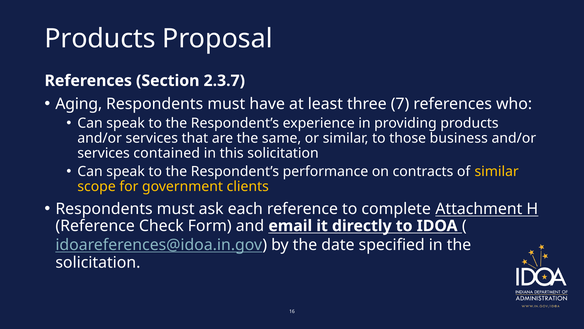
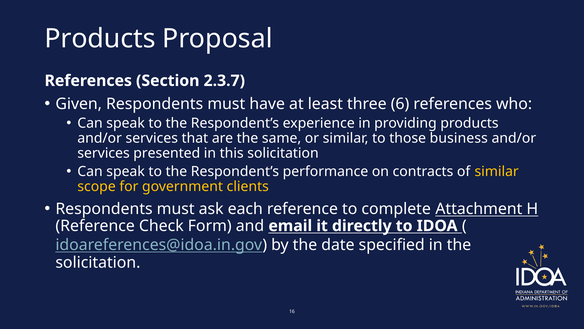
Aging: Aging -> Given
7: 7 -> 6
contained: contained -> presented
